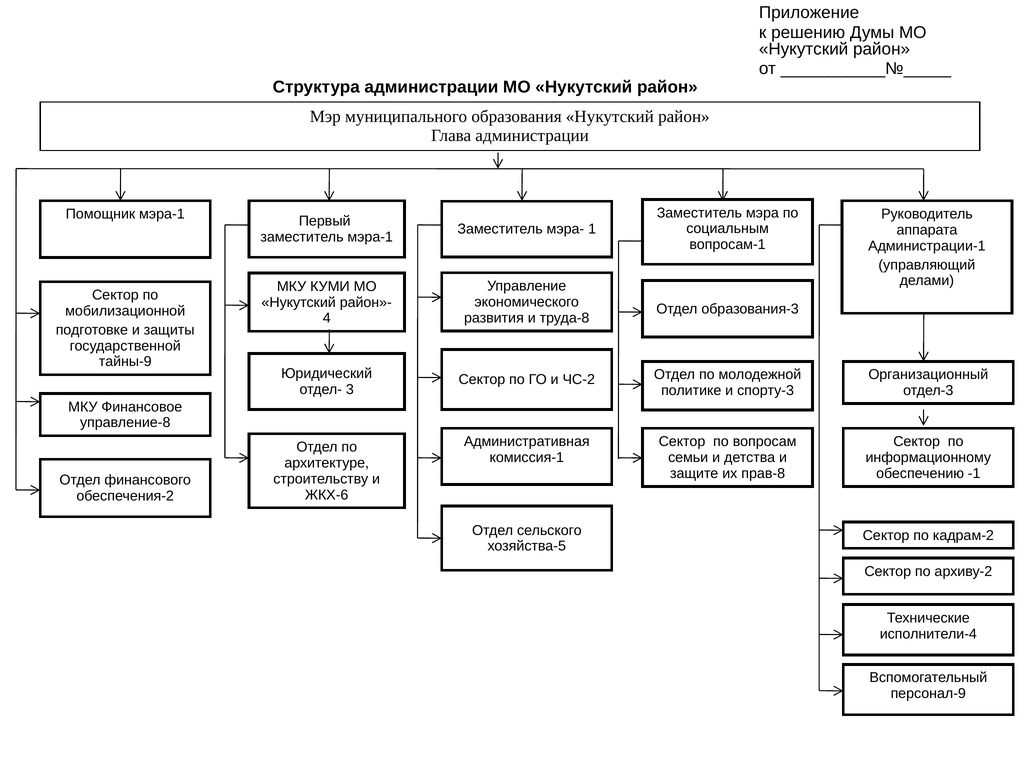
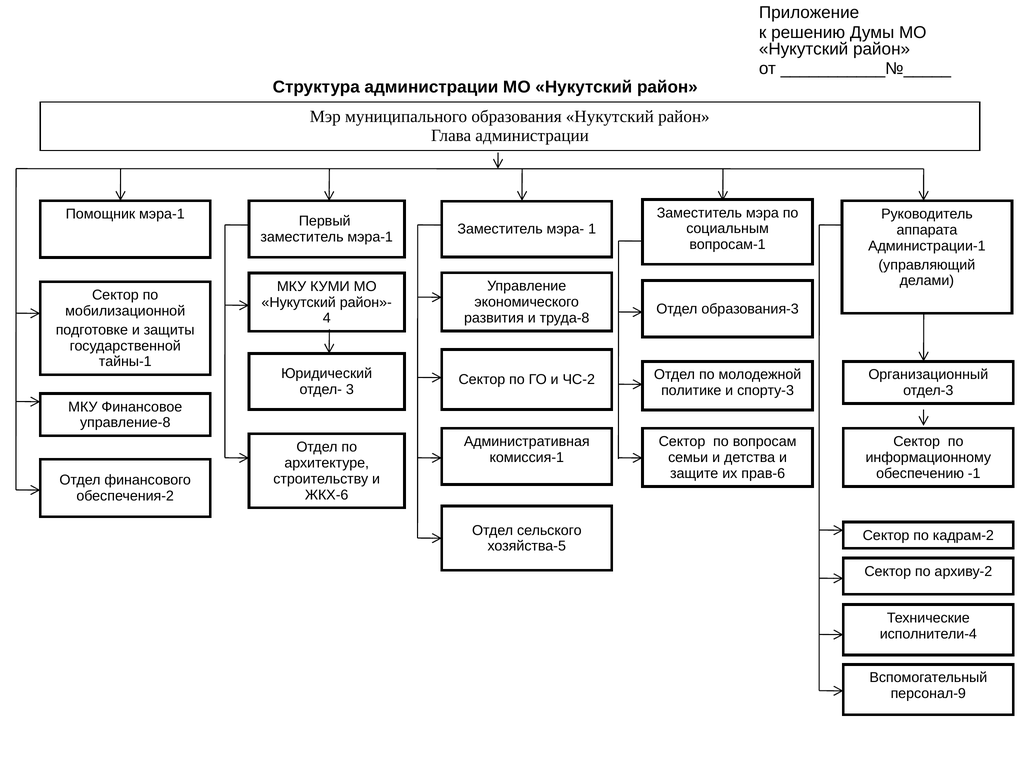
тайны-9: тайны-9 -> тайны-1
прав-8: прав-8 -> прав-6
